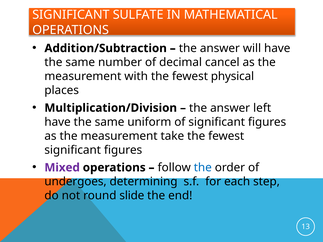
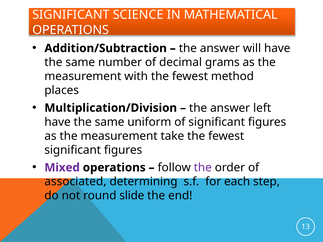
SULFATE: SULFATE -> SCIENCE
cancel: cancel -> grams
physical: physical -> method
the at (203, 168) colour: blue -> purple
undergoes: undergoes -> associated
